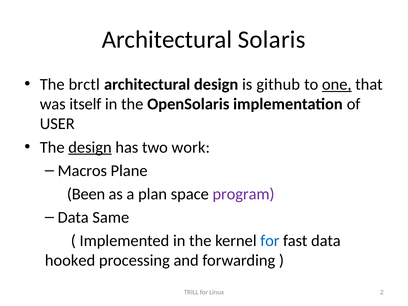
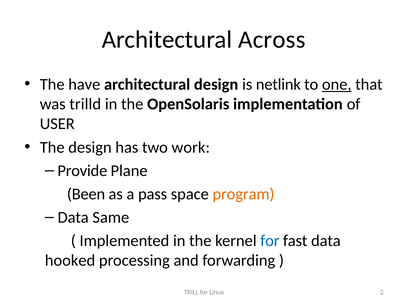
Solaris: Solaris -> Across
brctl: brctl -> have
github: github -> netlink
itself: itself -> trilld
design at (90, 147) underline: present -> none
Macros: Macros -> Provide
plan: plan -> pass
program colour: purple -> orange
